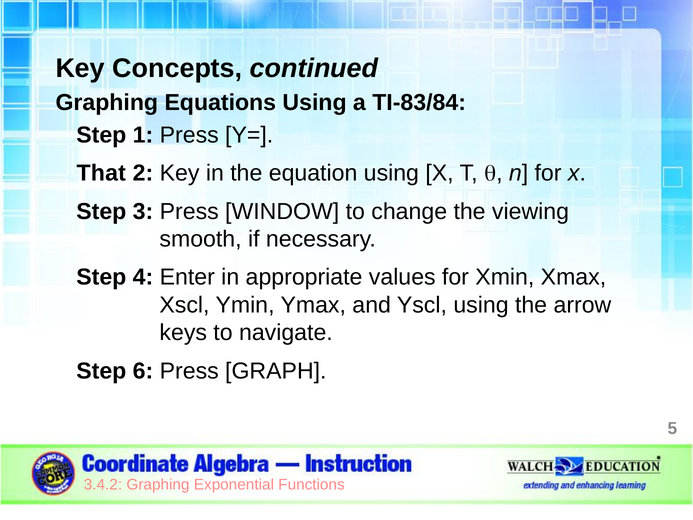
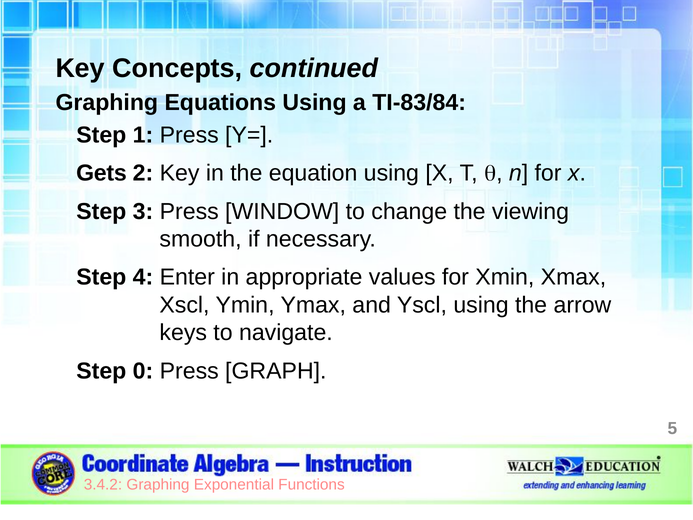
That: That -> Gets
6: 6 -> 0
